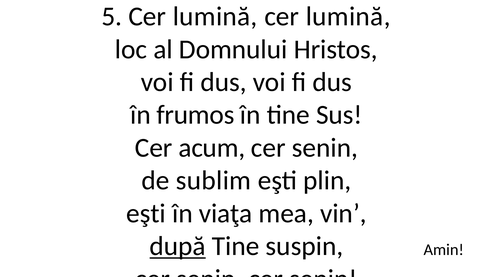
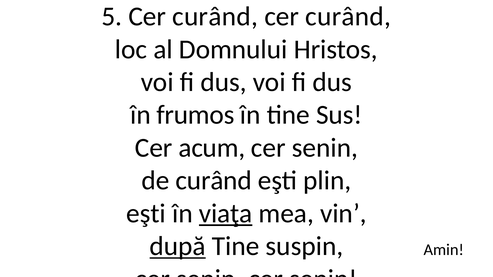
5 Cer lumină: lumină -> curând
lumină at (348, 17): lumină -> curând
de sublim: sublim -> curând
viaţa underline: none -> present
